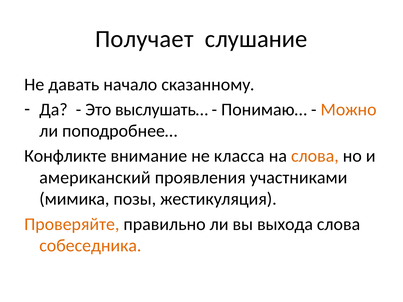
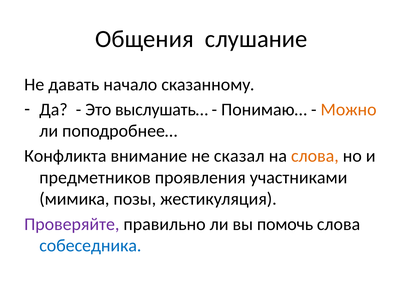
Получает: Получает -> Общения
Конфликте: Конфликте -> Конфликта
класса: класса -> сказал
американский: американский -> предметников
Проверяйте colour: orange -> purple
выхода: выхода -> помочь
собеседника colour: orange -> blue
